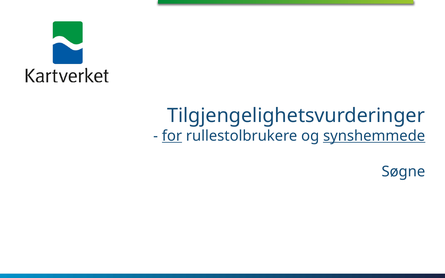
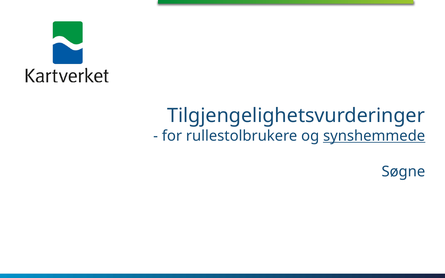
for underline: present -> none
